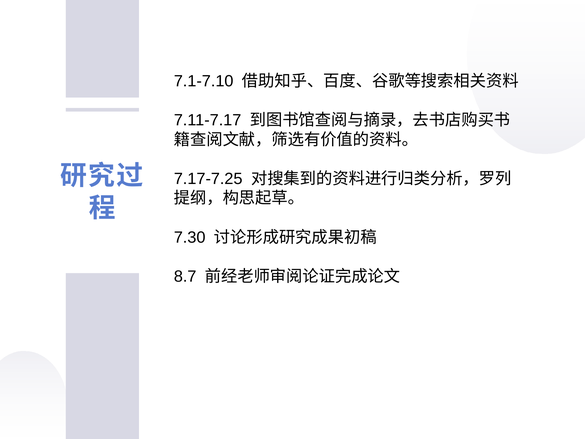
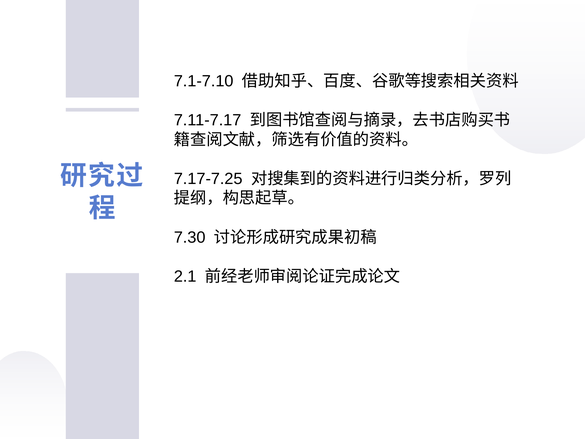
8.7: 8.7 -> 2.1
